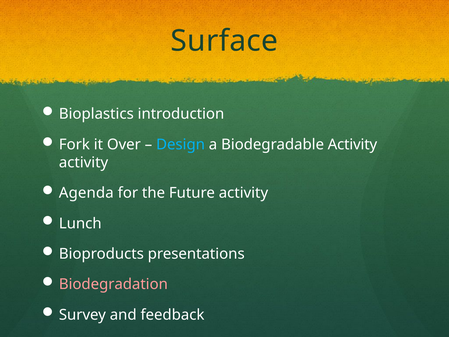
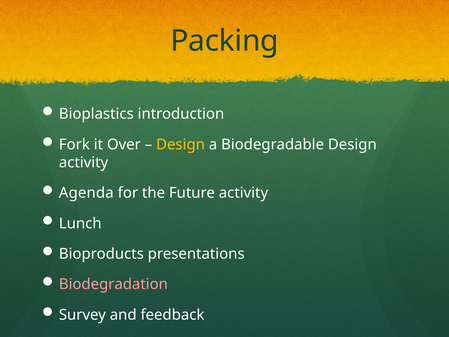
Surface: Surface -> Packing
Design at (181, 144) colour: light blue -> yellow
Biodegradable Activity: Activity -> Design
